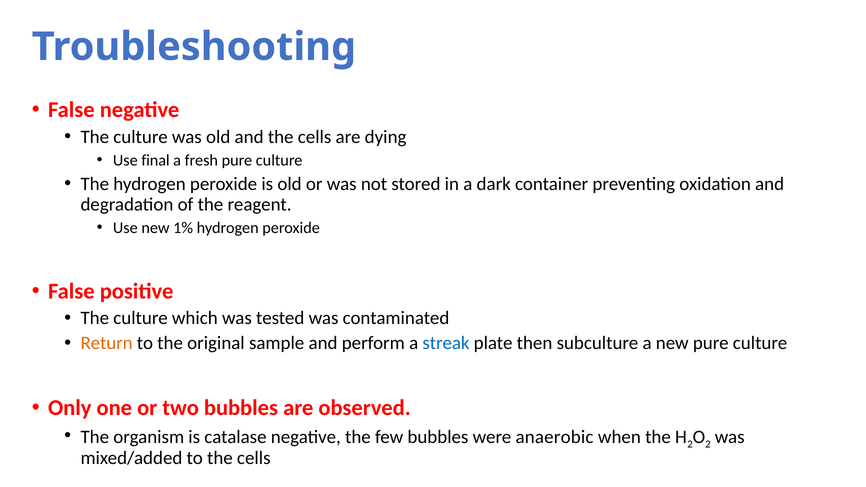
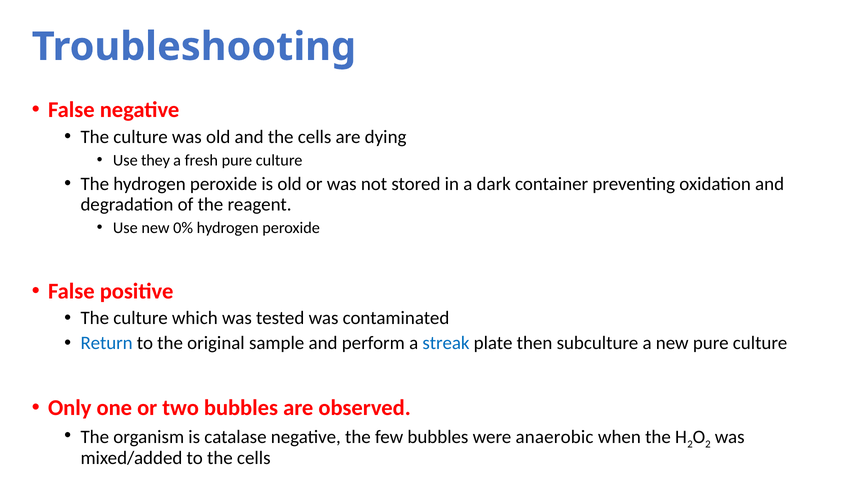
final: final -> they
1%: 1% -> 0%
Return colour: orange -> blue
